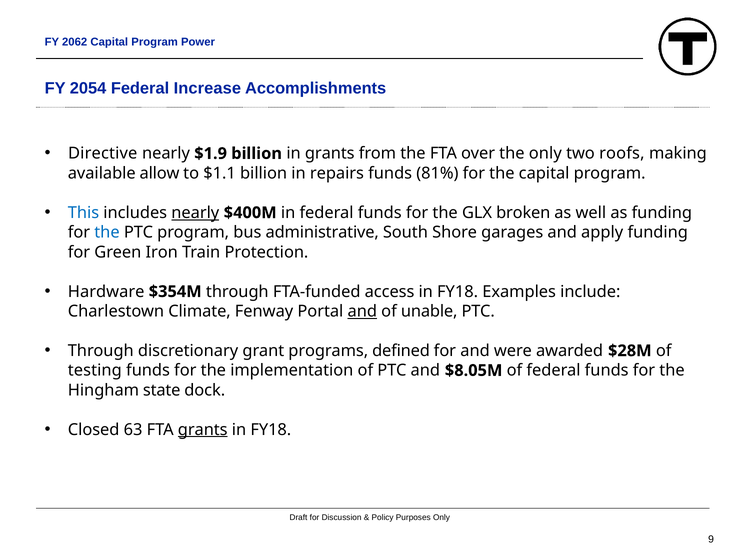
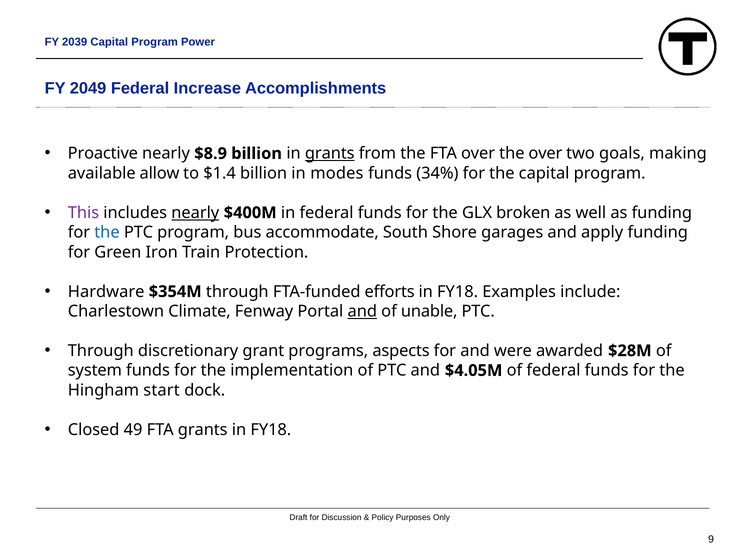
2062: 2062 -> 2039
2054: 2054 -> 2049
Directive: Directive -> Proactive
$1.9: $1.9 -> $8.9
grants at (330, 154) underline: none -> present
the only: only -> over
roofs: roofs -> goals
$1.1: $1.1 -> $1.4
repairs: repairs -> modes
81%: 81% -> 34%
This colour: blue -> purple
administrative: administrative -> accommodate
access: access -> efforts
defined: defined -> aspects
testing: testing -> system
$8.05M: $8.05M -> $4.05M
state: state -> start
63: 63 -> 49
grants at (203, 430) underline: present -> none
